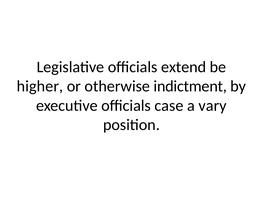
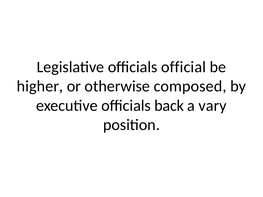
extend: extend -> official
indictment: indictment -> composed
case: case -> back
